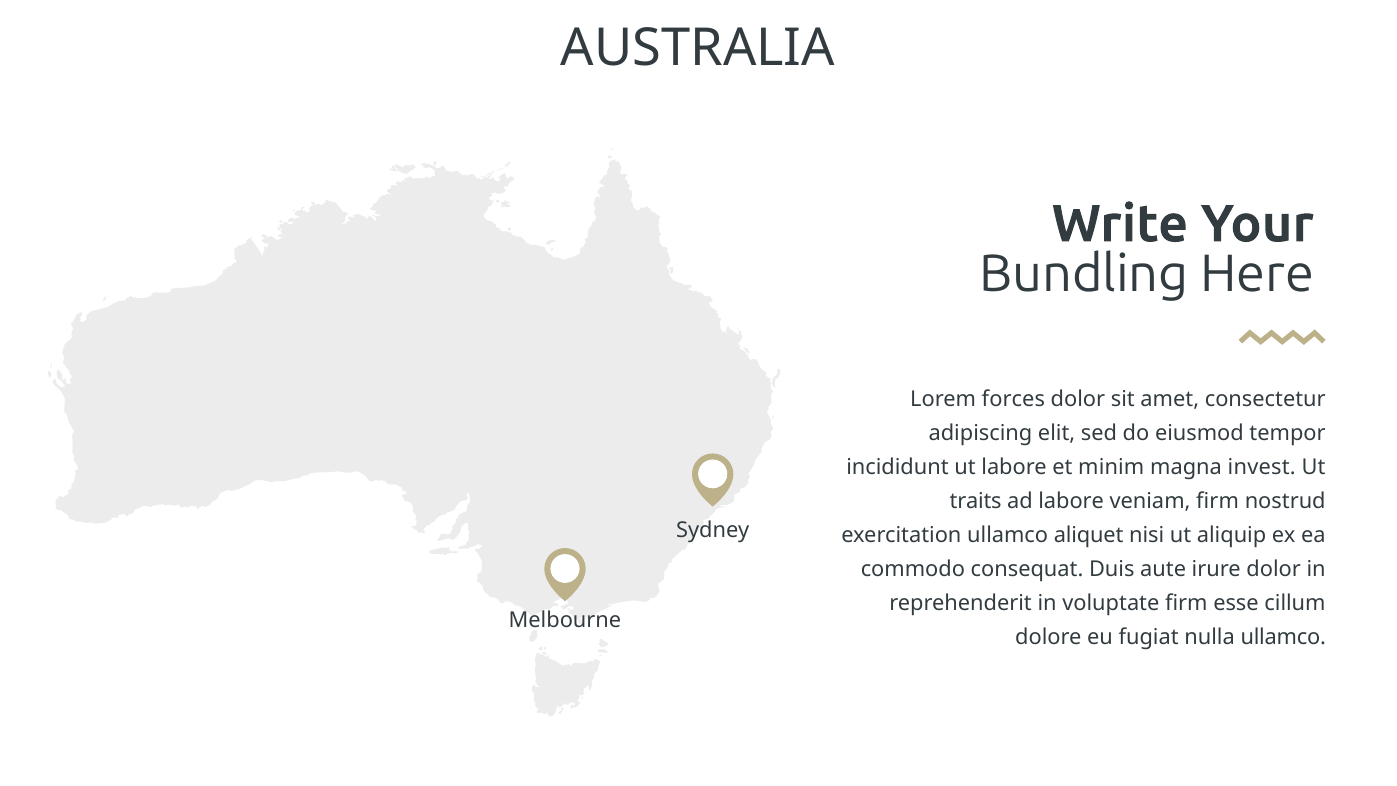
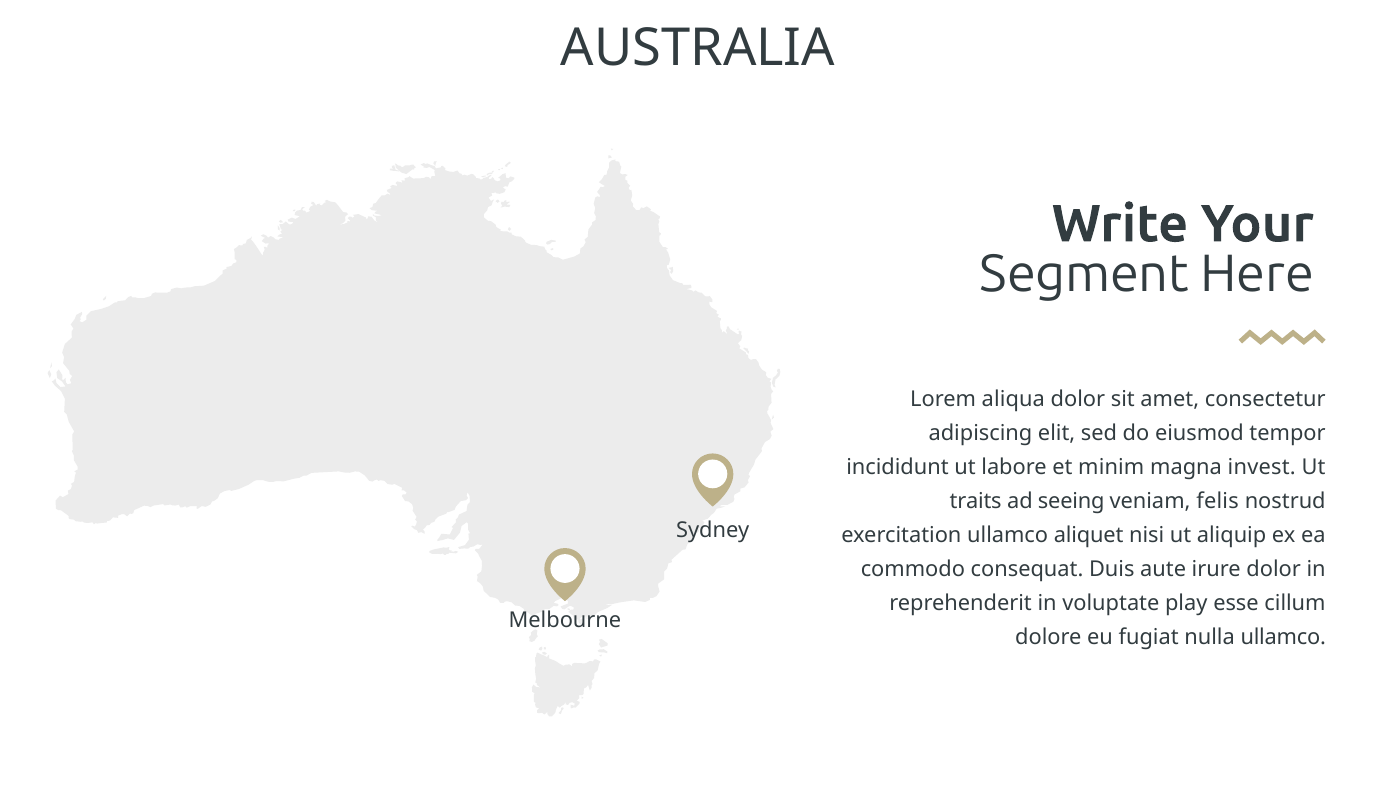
Bundling: Bundling -> Segment
forces: forces -> aliqua
ad labore: labore -> seeing
veniam firm: firm -> felis
voluptate firm: firm -> play
